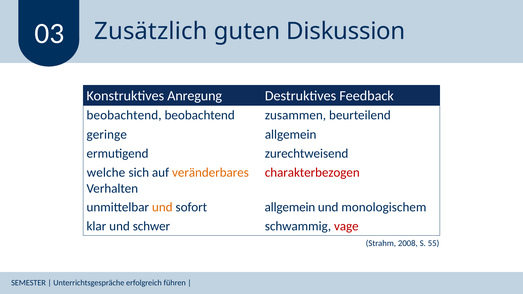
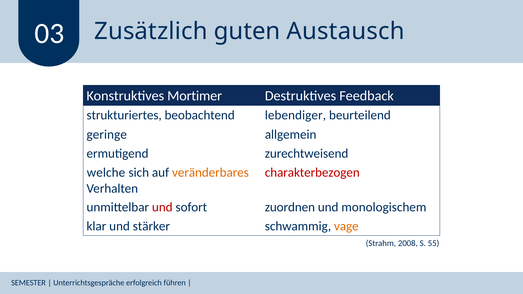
Diskussion: Diskussion -> Austausch
Anregung: Anregung -> Mortimer
beobachtend at (124, 115): beobachtend -> strukturiertes
zusammen: zusammen -> lebendiger
und at (162, 207) colour: orange -> red
sofort allgemein: allgemein -> zuordnen
schwer: schwer -> stärker
vage colour: red -> orange
